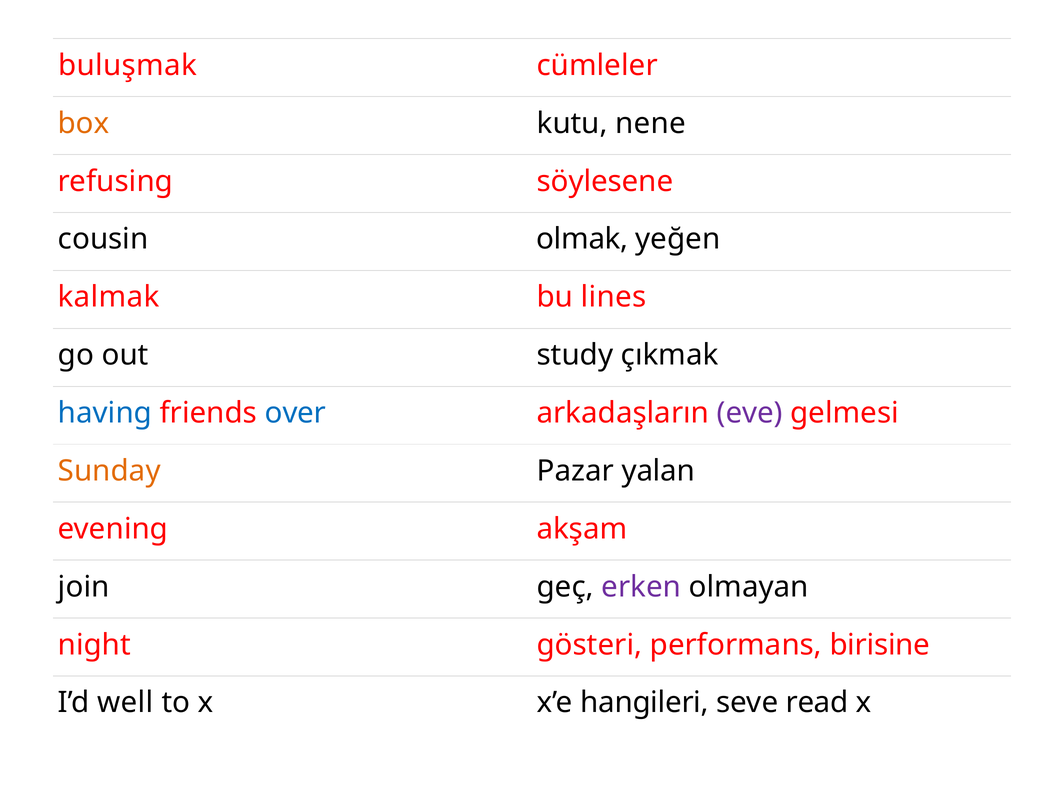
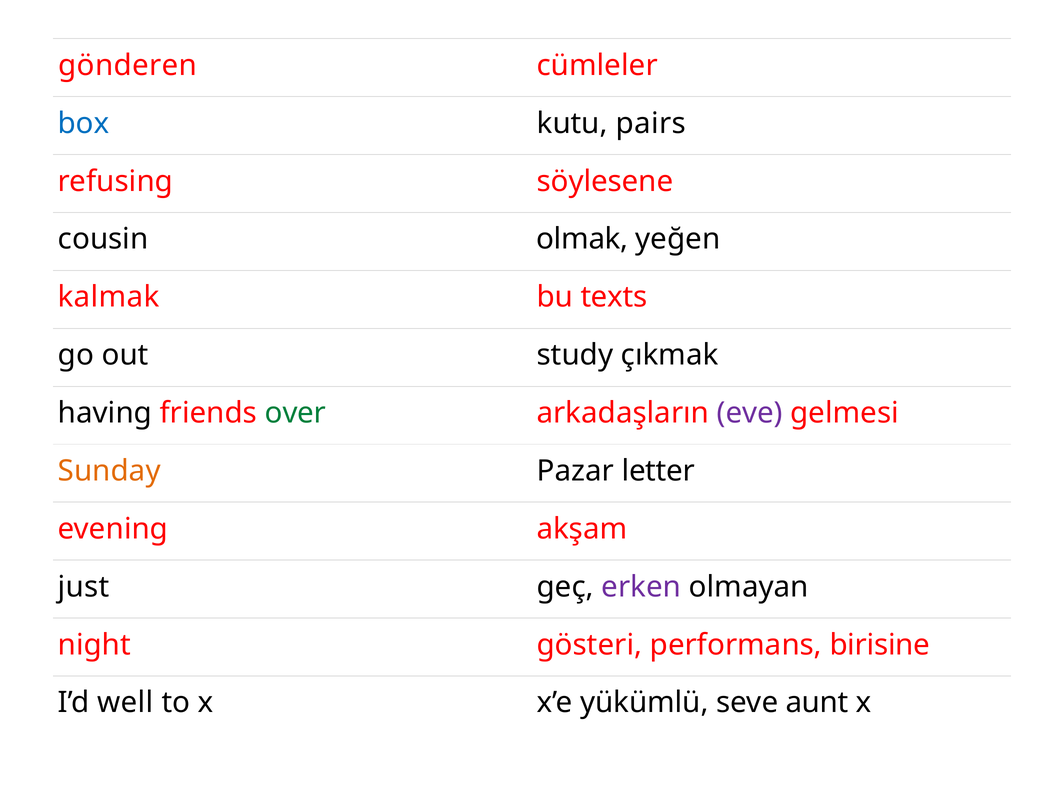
buluşmak: buluşmak -> gönderen
box colour: orange -> blue
nene: nene -> pairs
lines: lines -> texts
having colour: blue -> black
over colour: blue -> green
yalan: yalan -> letter
join: join -> just
hangileri: hangileri -> yükümlü
read: read -> aunt
